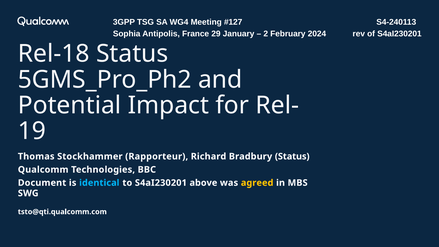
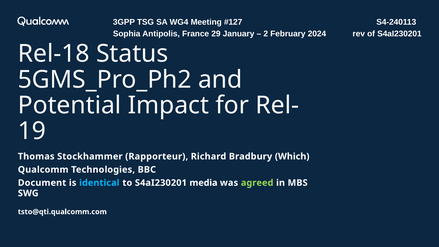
Status: Status -> Which
above: above -> media
agreed colour: yellow -> light green
